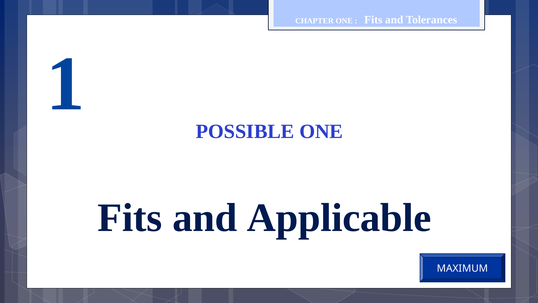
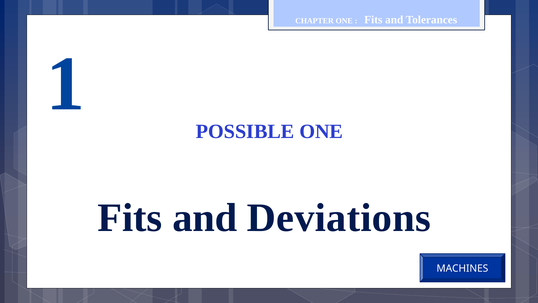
Applicable: Applicable -> Deviations
MAXIMUM: MAXIMUM -> MACHINES
